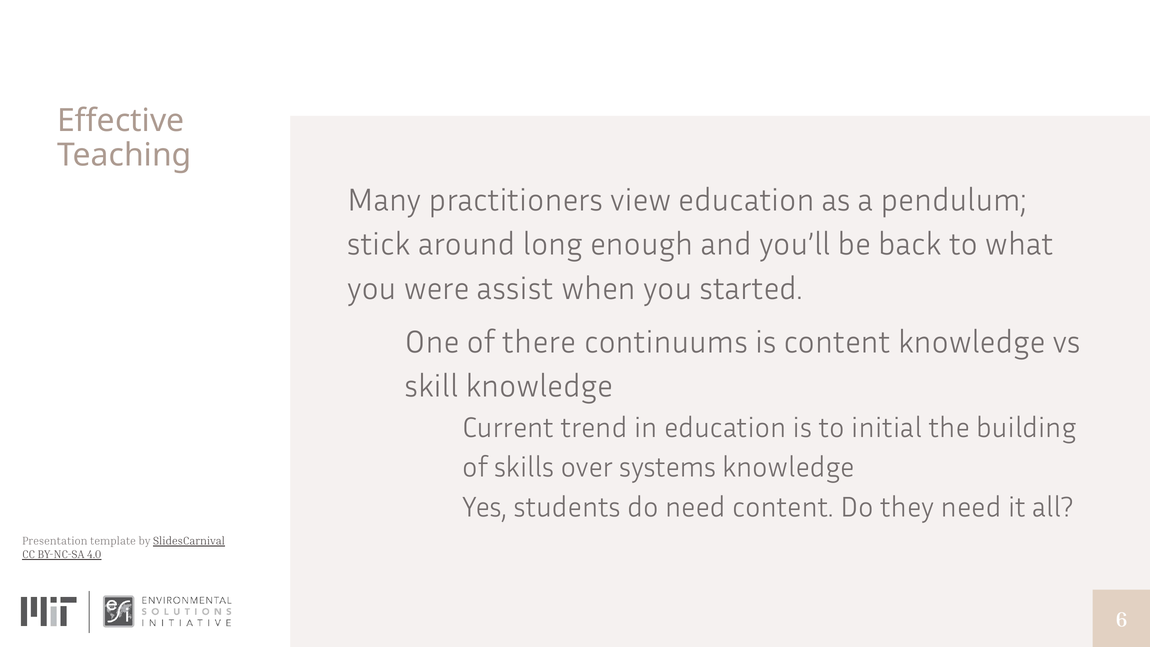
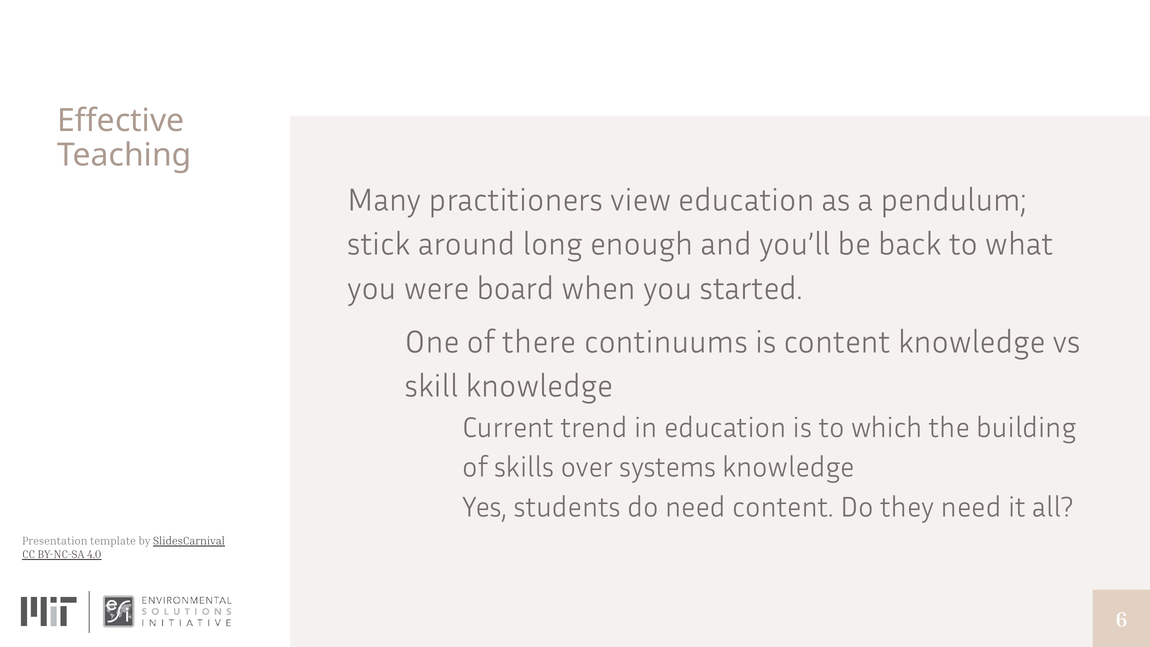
assist: assist -> board
initial: initial -> which
